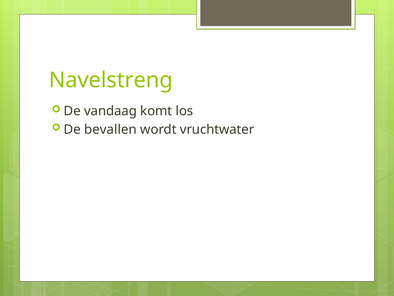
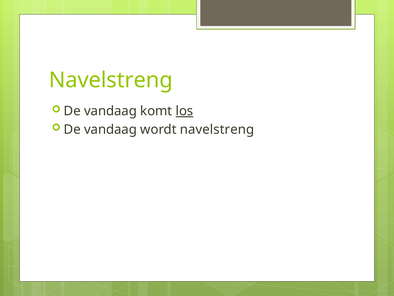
los underline: none -> present
bevallen at (110, 129): bevallen -> vandaag
wordt vruchtwater: vruchtwater -> navelstreng
